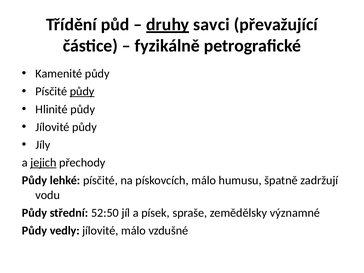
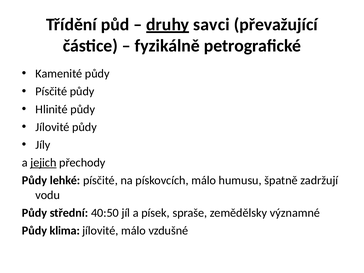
půdy at (82, 91) underline: present -> none
52:50: 52:50 -> 40:50
vedly: vedly -> klima
